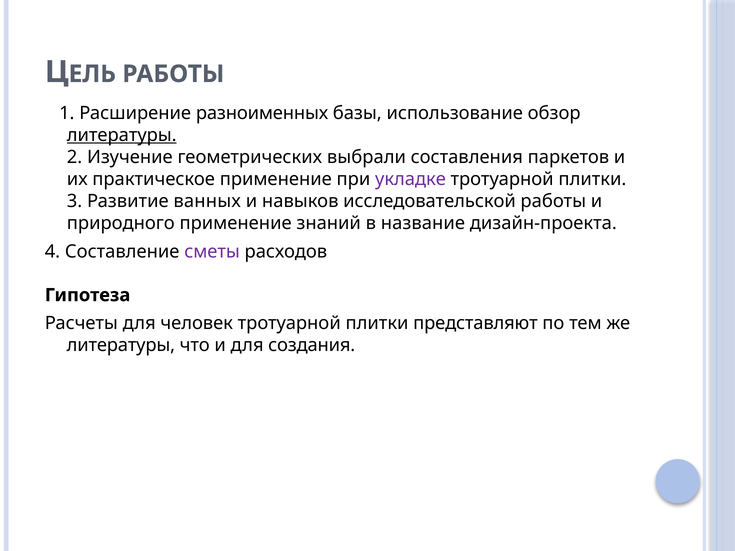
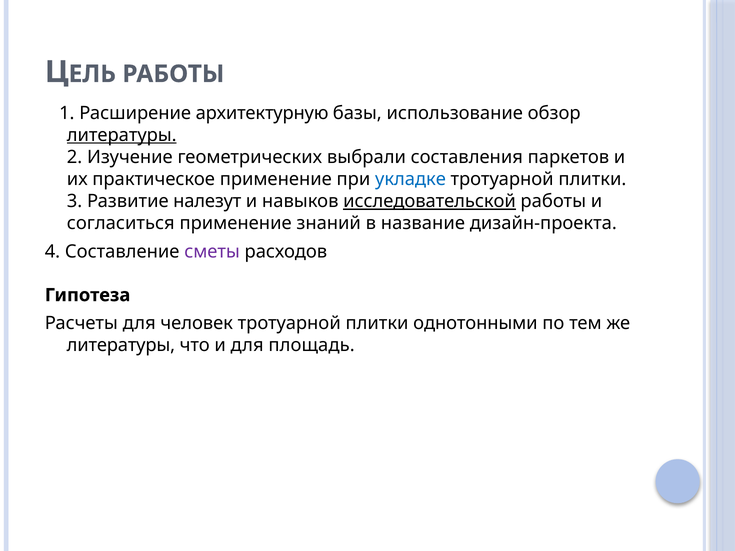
разноименных: разноименных -> архитектурную
укладке colour: purple -> blue
ванных: ванных -> налезут
исследовательской underline: none -> present
природного: природного -> согласиться
представляют: представляют -> однотонными
создания: создания -> площадь
